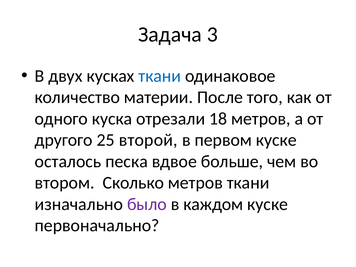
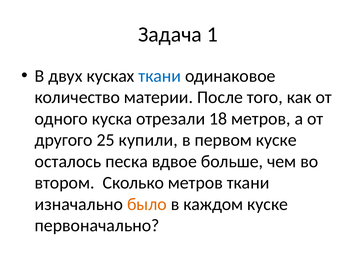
3: 3 -> 1
второй: второй -> купили
было colour: purple -> orange
